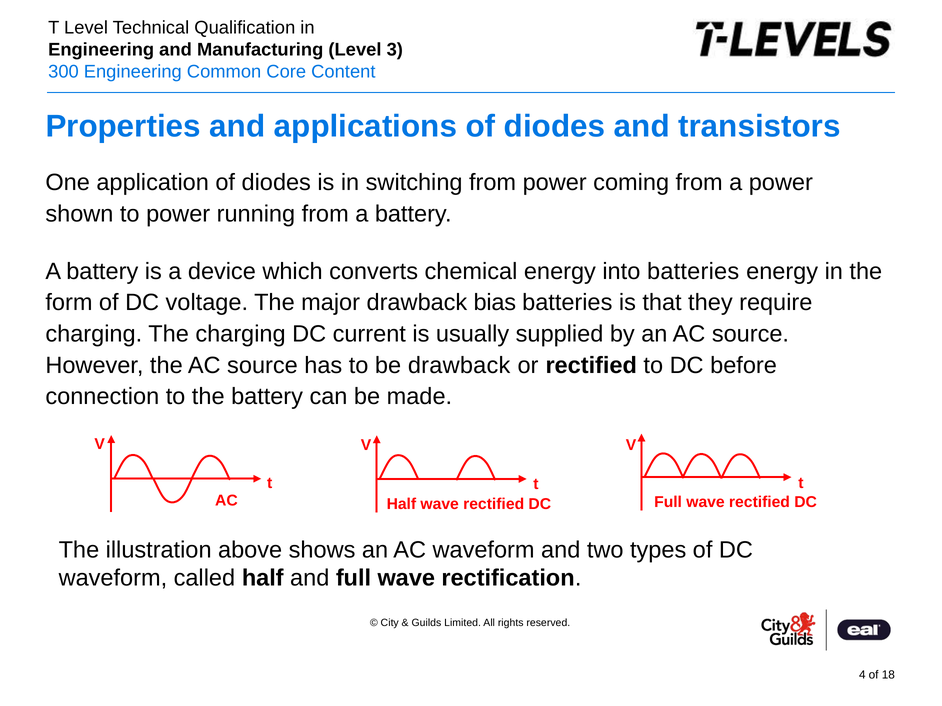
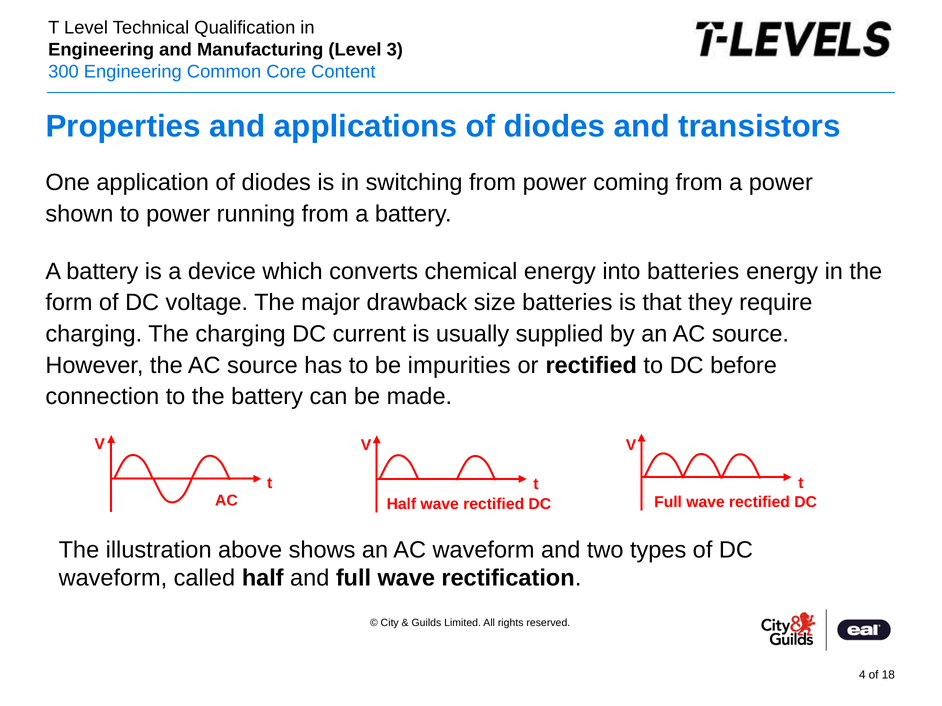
bias: bias -> size
be drawback: drawback -> impurities
